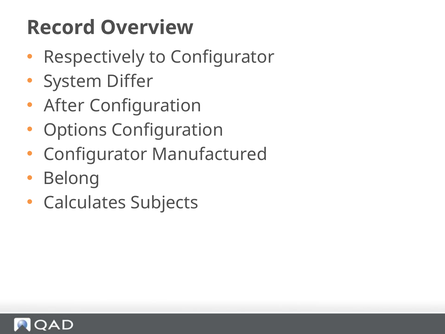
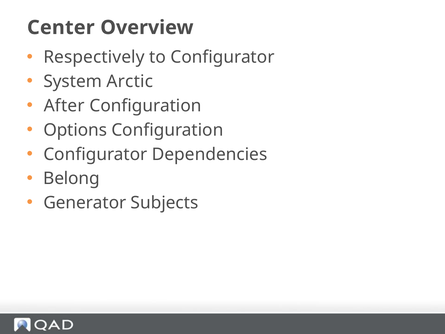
Record: Record -> Center
Differ: Differ -> Arctic
Manufactured: Manufactured -> Dependencies
Calculates: Calculates -> Generator
